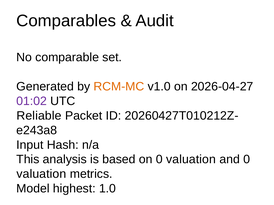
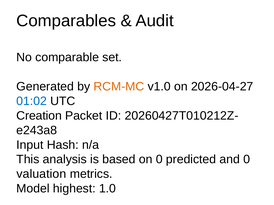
01:02 colour: purple -> blue
Reliable: Reliable -> Creation
on 0 valuation: valuation -> predicted
